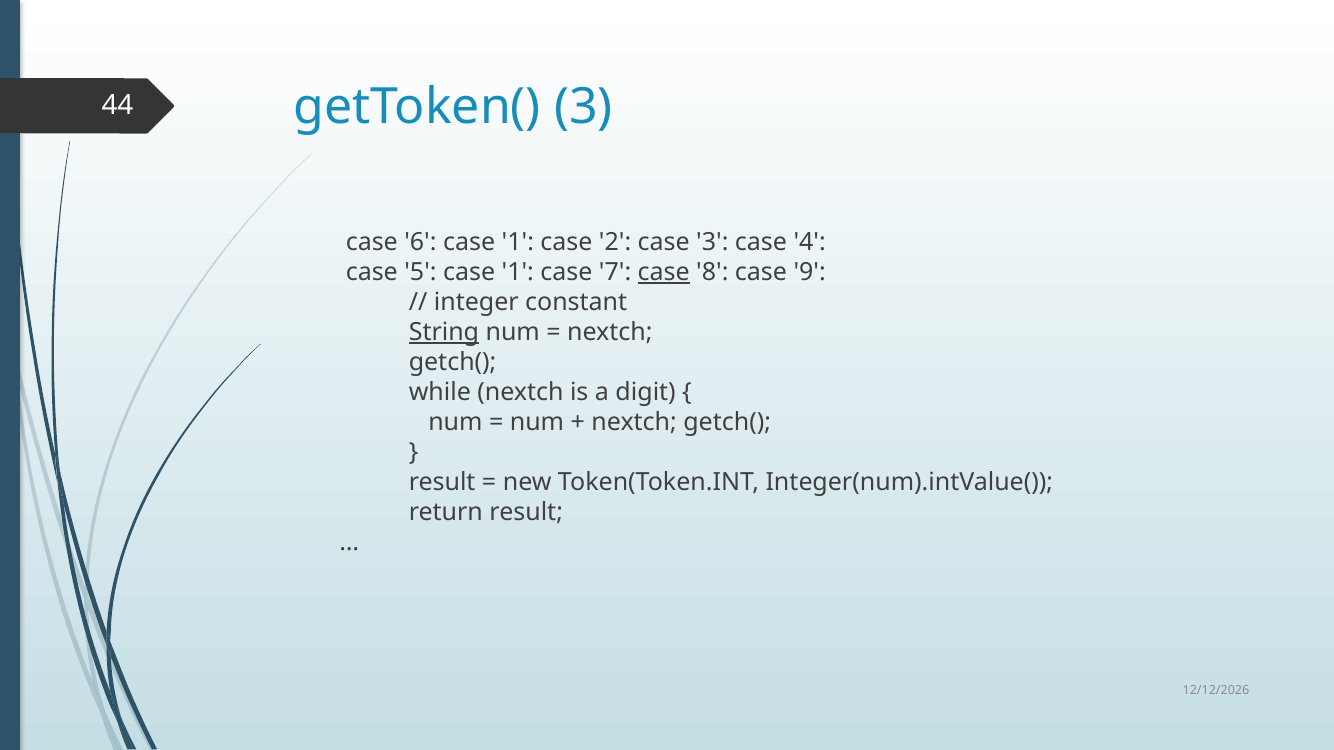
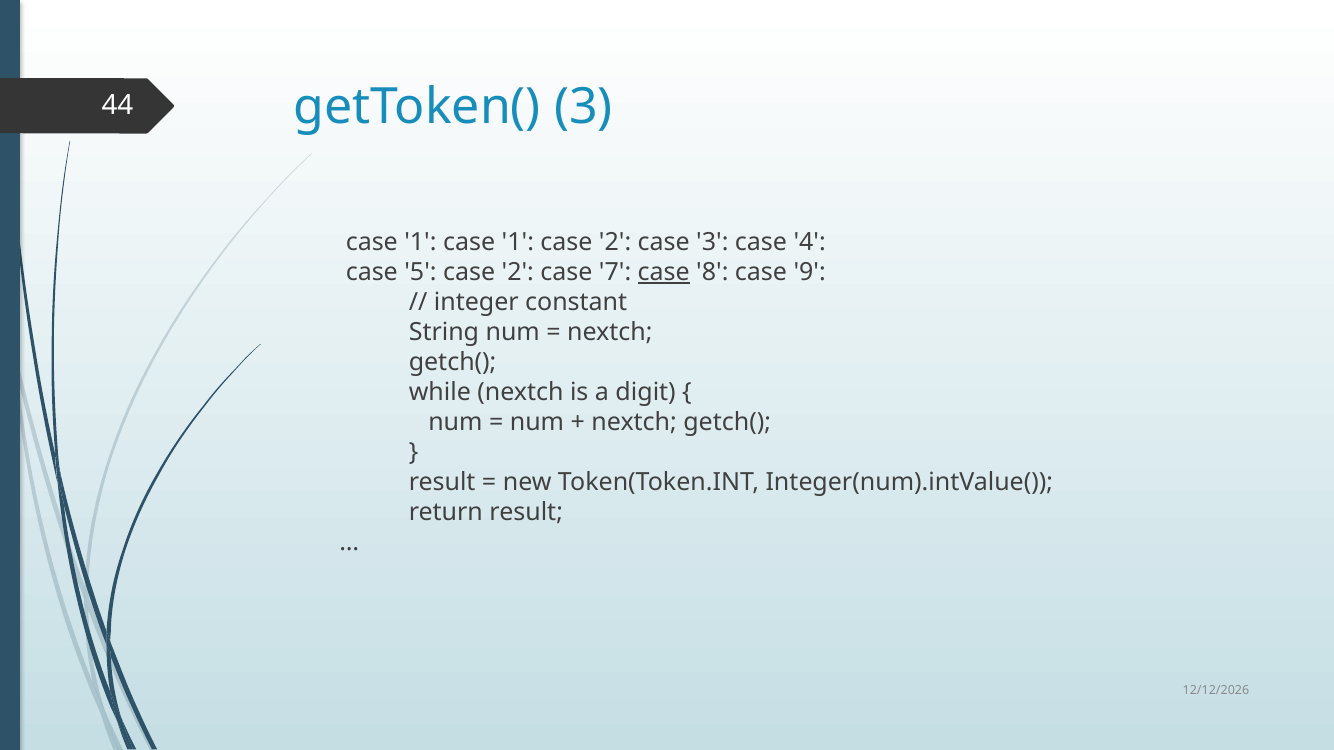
6 at (420, 243): 6 -> 1
5 case 1: 1 -> 2
String underline: present -> none
